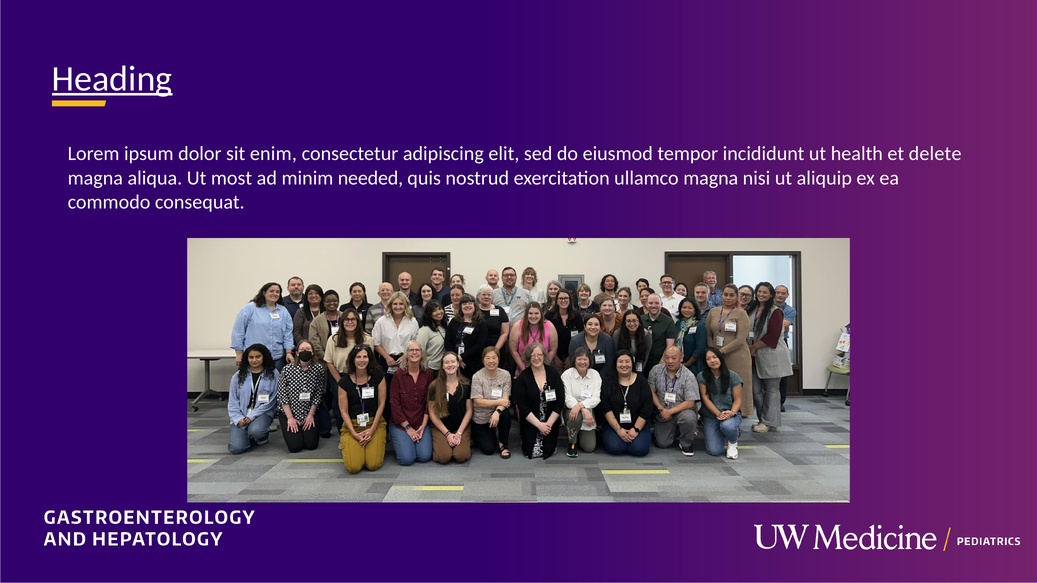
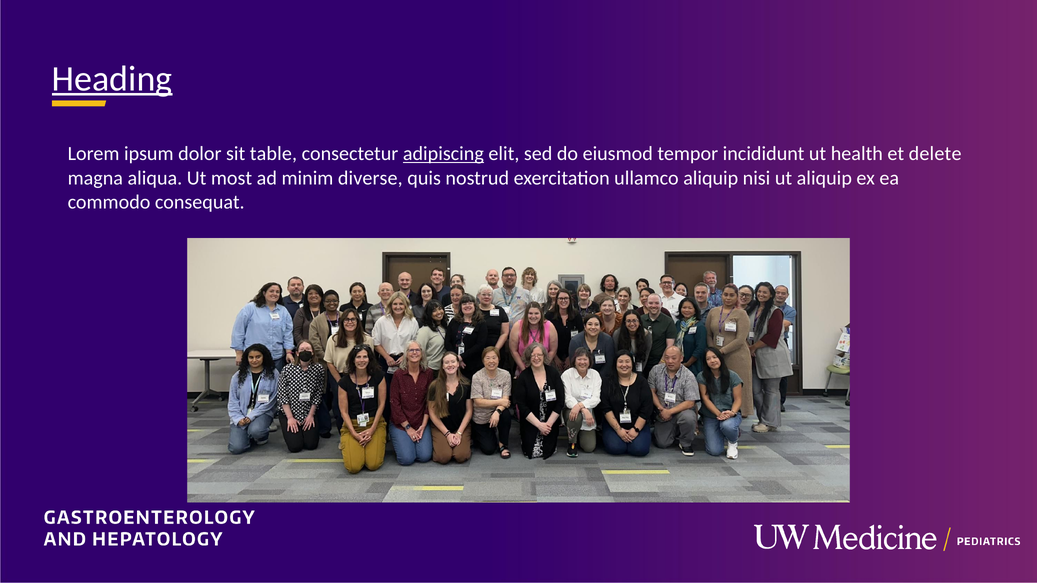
enim: enim -> table
adipiscing underline: none -> present
needed: needed -> diverse
ullamco magna: magna -> aliquip
